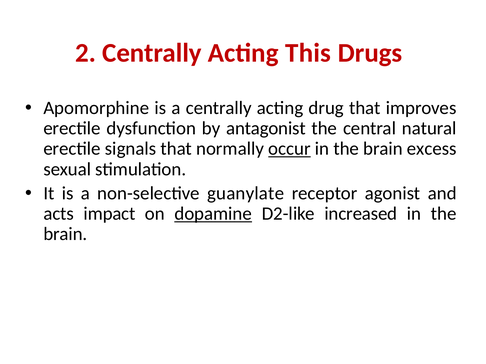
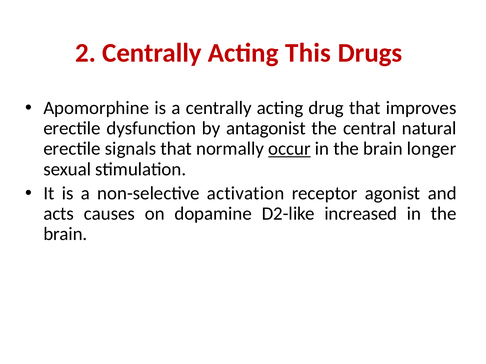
excess: excess -> longer
guanylate: guanylate -> activation
impact: impact -> causes
dopamine underline: present -> none
